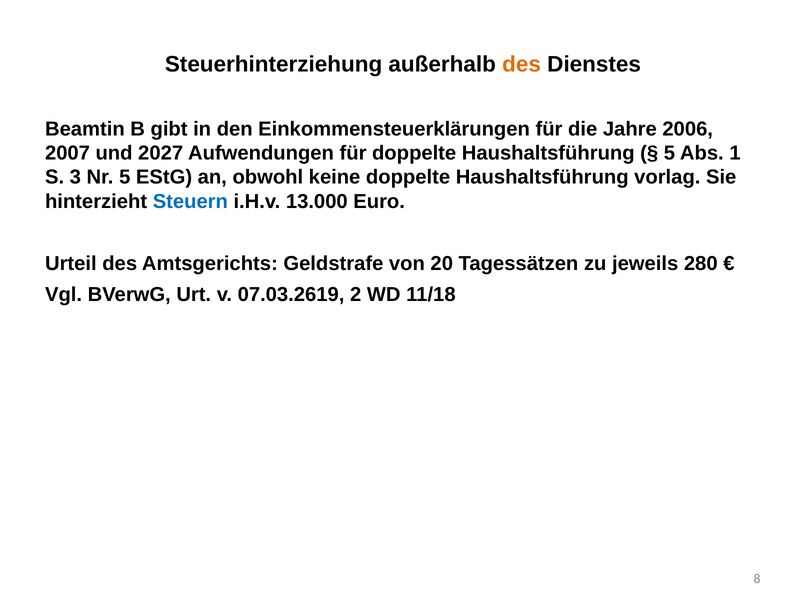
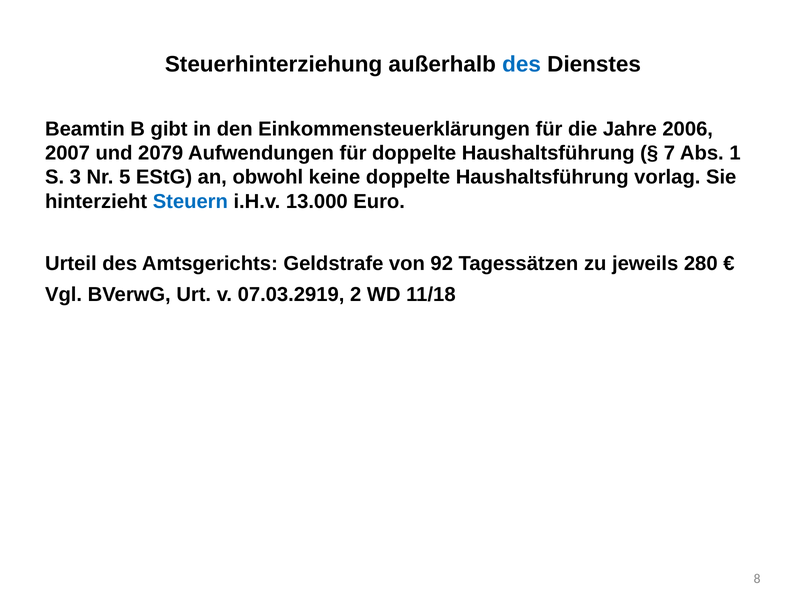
des at (522, 64) colour: orange -> blue
2027: 2027 -> 2079
5 at (669, 153): 5 -> 7
20: 20 -> 92
07.03.2619: 07.03.2619 -> 07.03.2919
